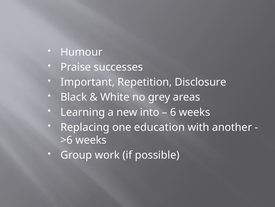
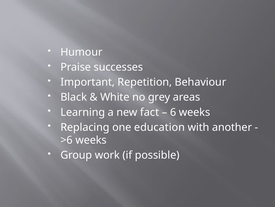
Disclosure: Disclosure -> Behaviour
into: into -> fact
